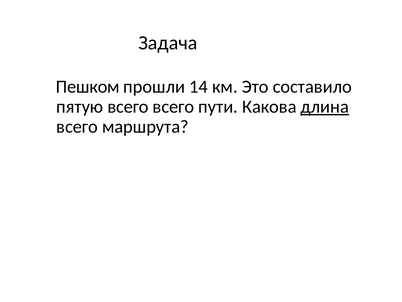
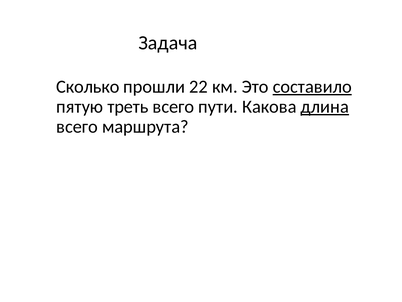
Пешком: Пешком -> Сколько
14: 14 -> 22
составило underline: none -> present
пятую всего: всего -> треть
